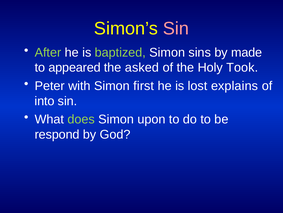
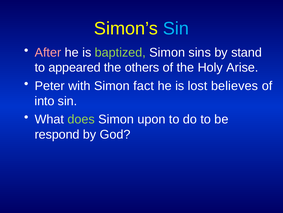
Sin at (176, 28) colour: pink -> light blue
After colour: light green -> pink
made: made -> stand
asked: asked -> others
Took: Took -> Arise
first: first -> fact
explains: explains -> believes
